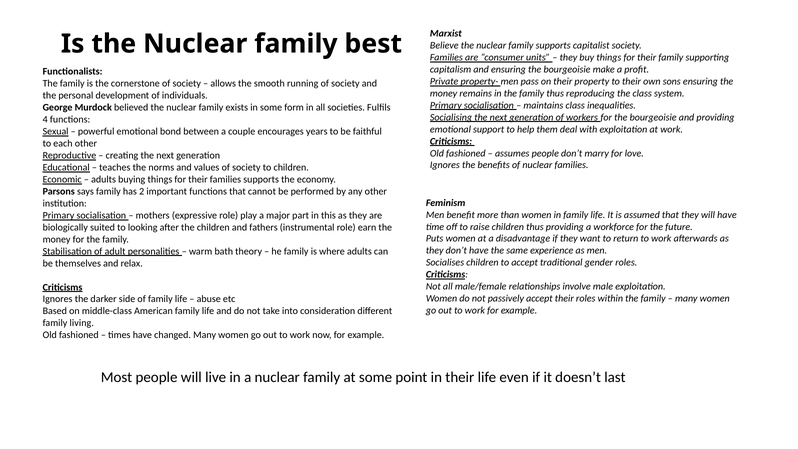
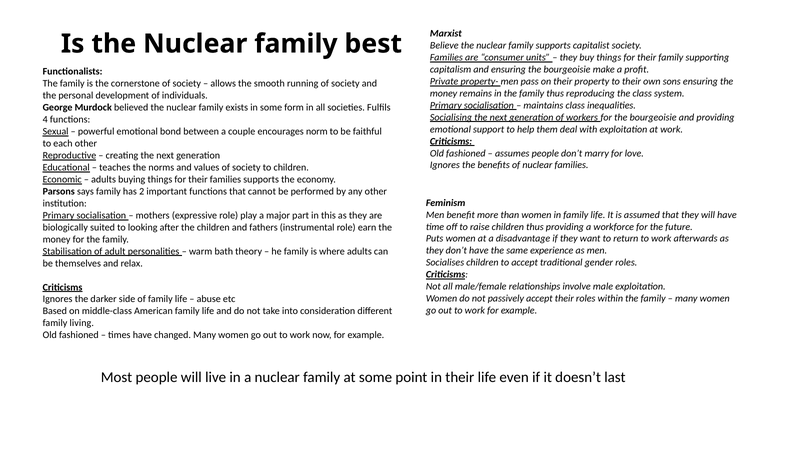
years: years -> norm
